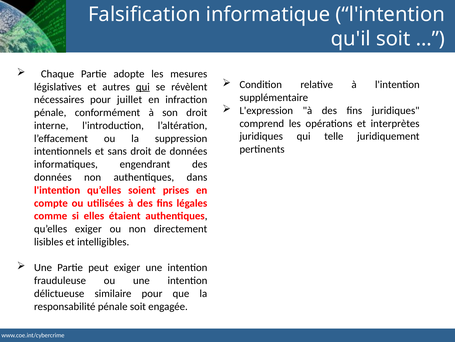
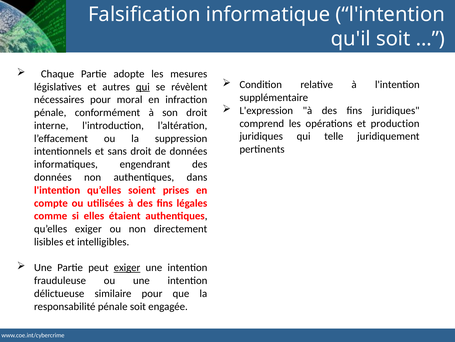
juillet: juillet -> moral
interprètes: interprètes -> production
exiger at (127, 267) underline: none -> present
